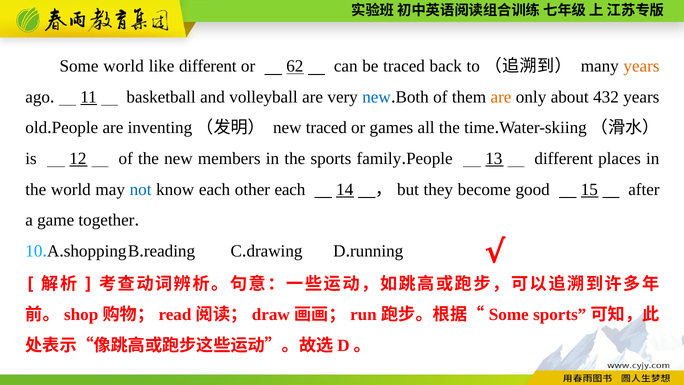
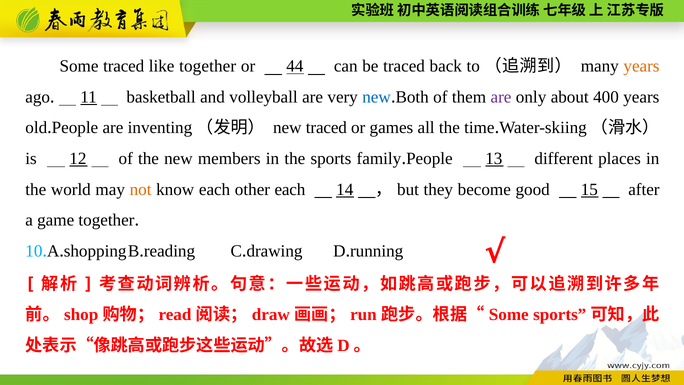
Some world: world -> traced
like different: different -> together
62: 62 -> 44
are at (501, 97) colour: orange -> purple
432: 432 -> 400
not colour: blue -> orange
